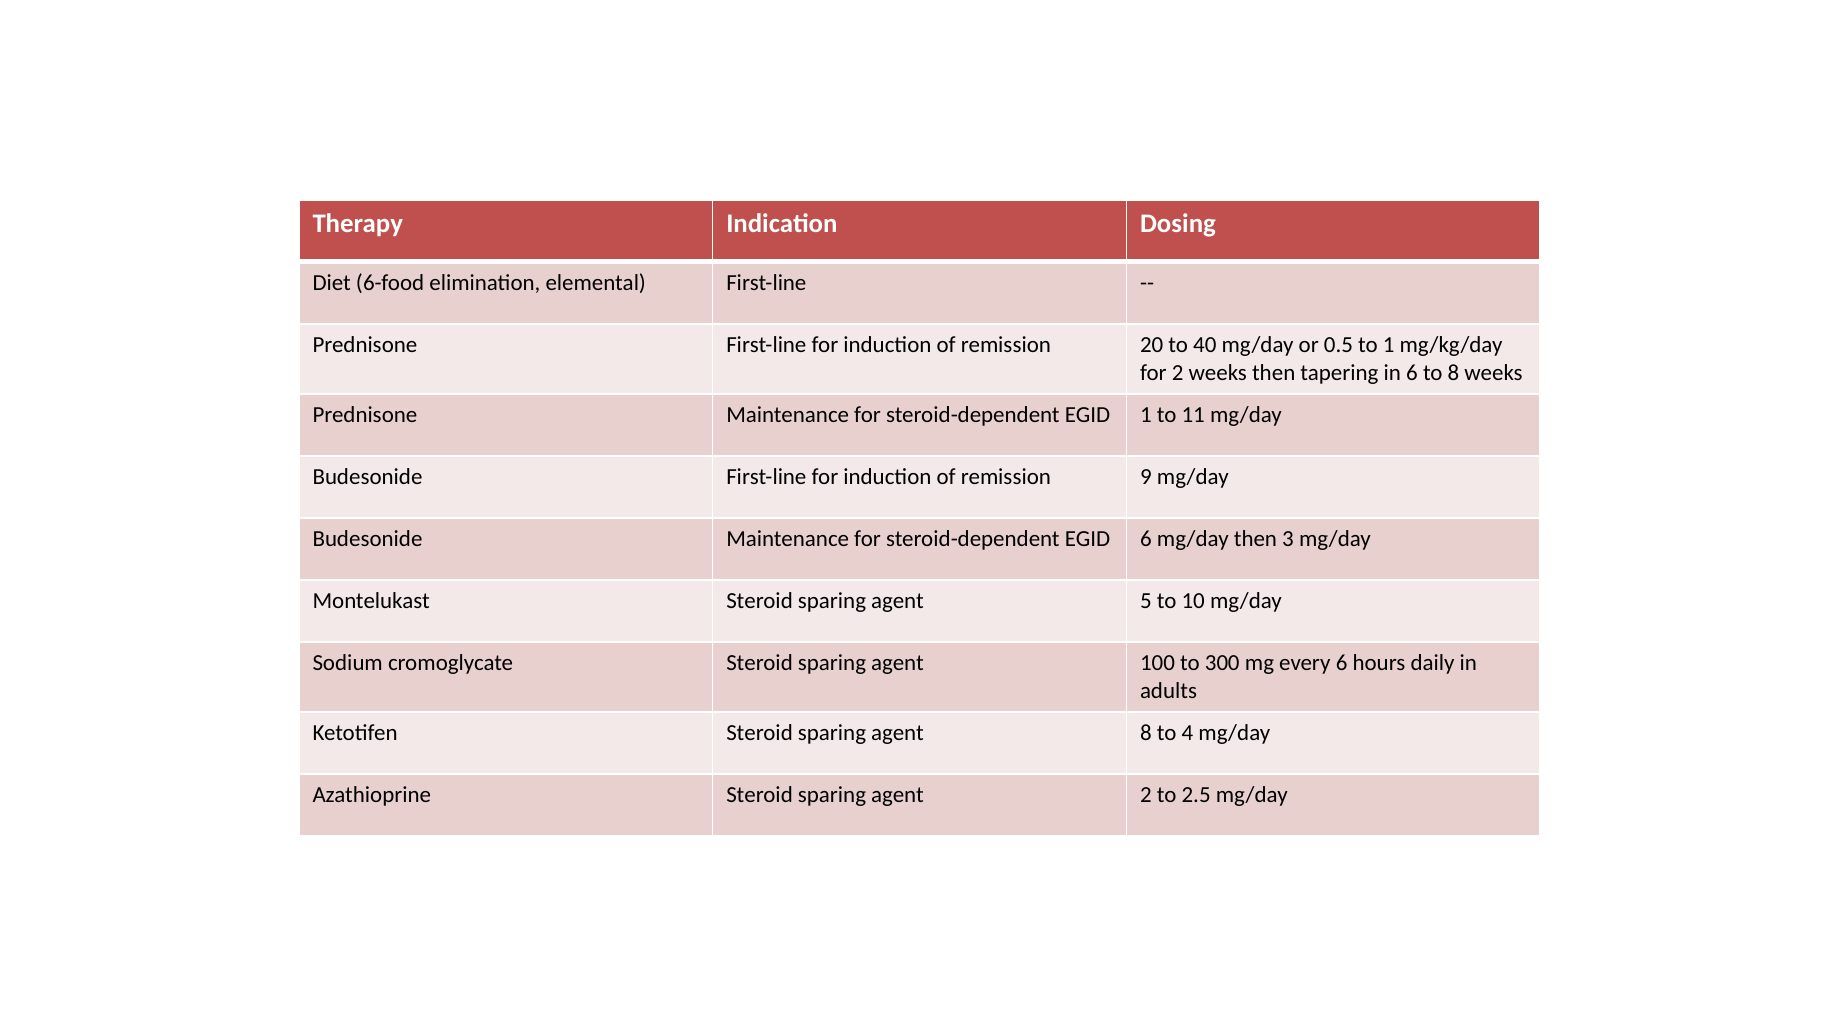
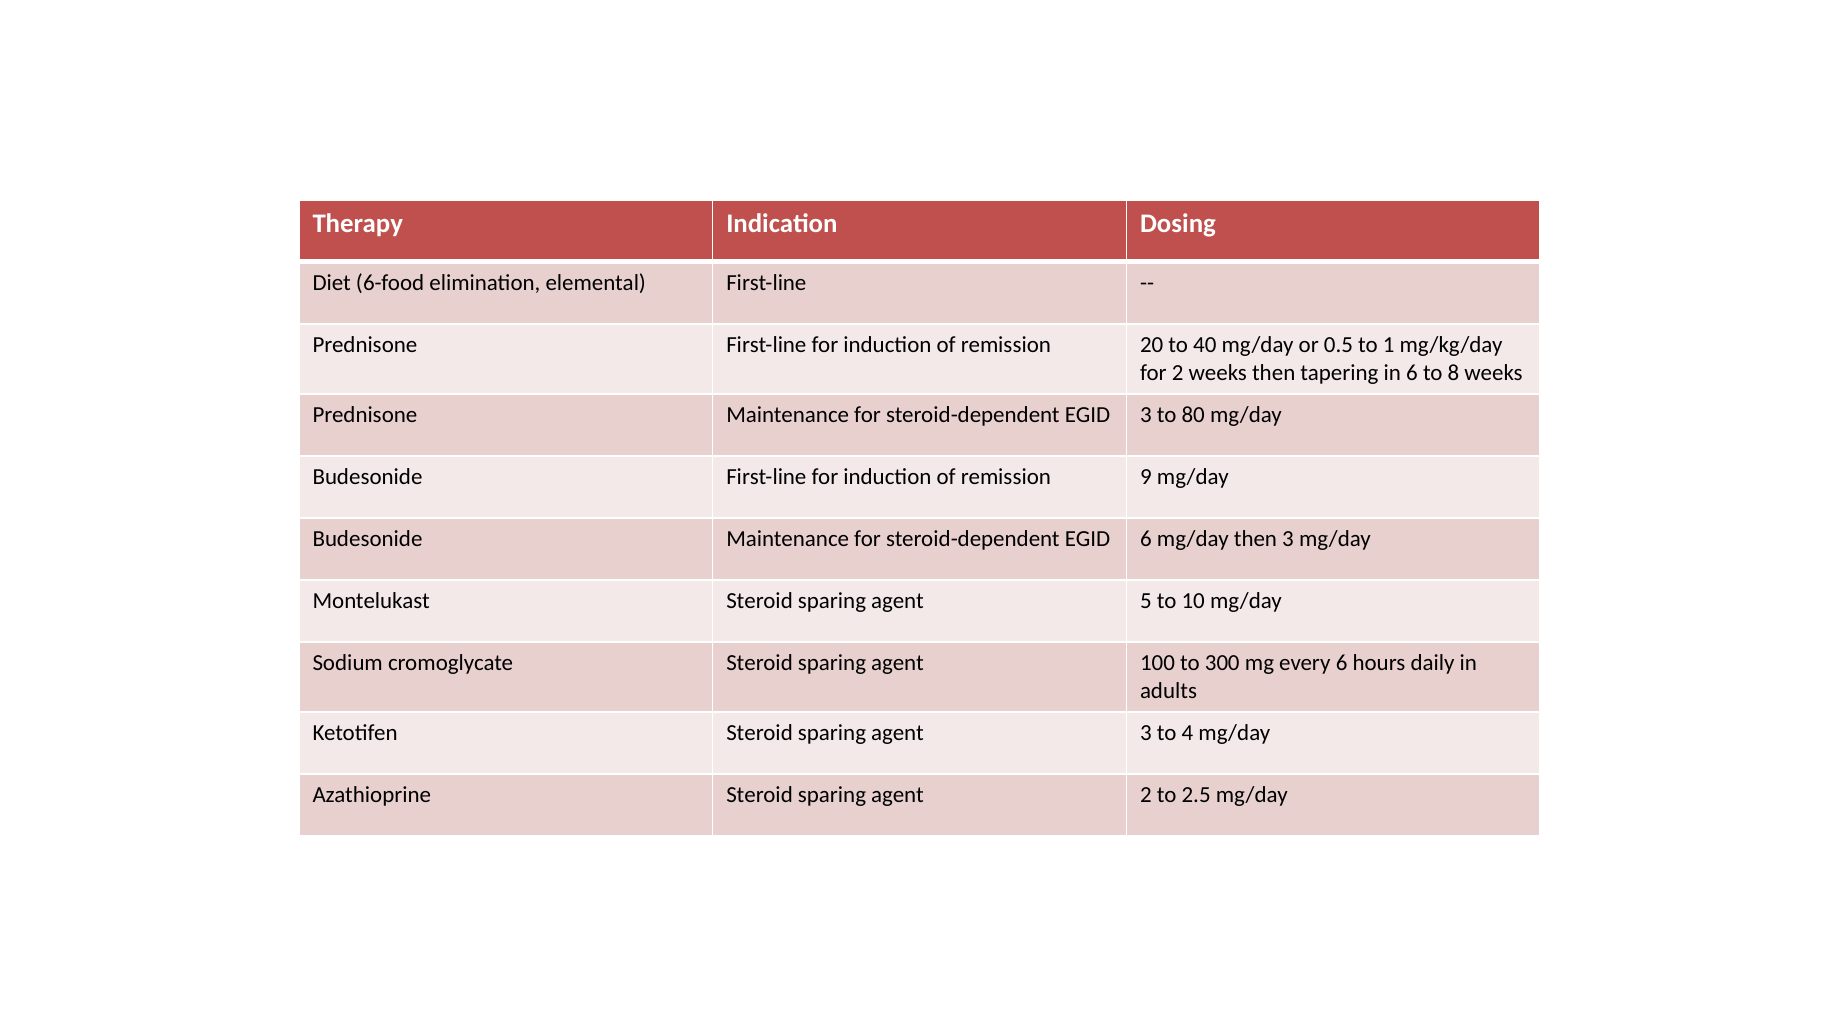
EGID 1: 1 -> 3
11: 11 -> 80
agent 8: 8 -> 3
